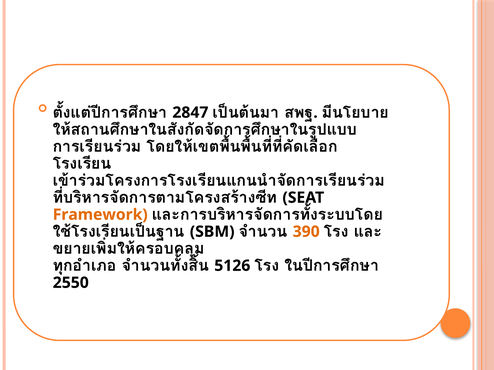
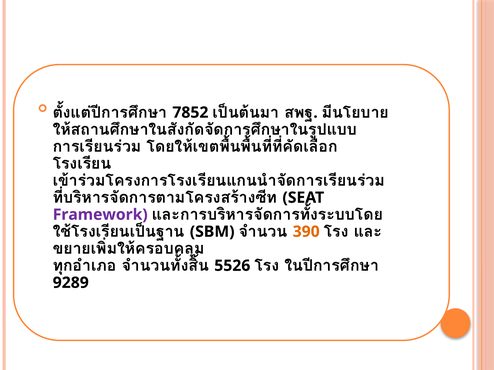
2847: 2847 -> 7852
Framework colour: orange -> purple
5126: 5126 -> 5526
2550: 2550 -> 9289
